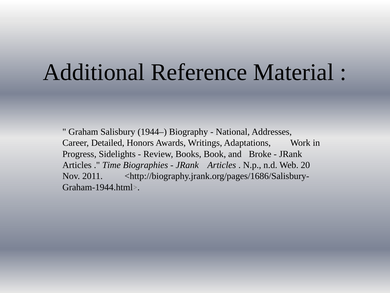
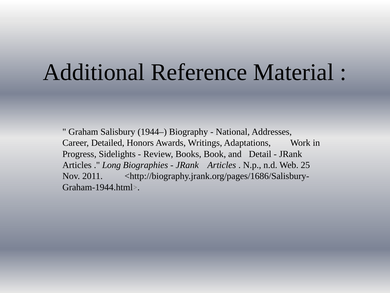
Broke: Broke -> Detail
Time: Time -> Long
20: 20 -> 25
